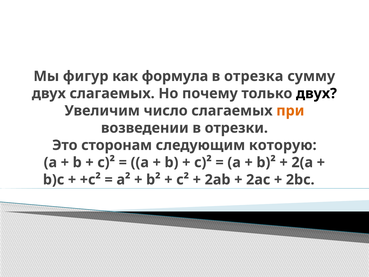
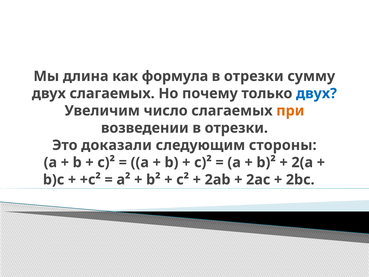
фигур: фигур -> длина
отрезка at (254, 76): отрезка -> отрезки
двух at (316, 93) colour: black -> blue
сторонам: сторонам -> доказали
которую: которую -> стороны
